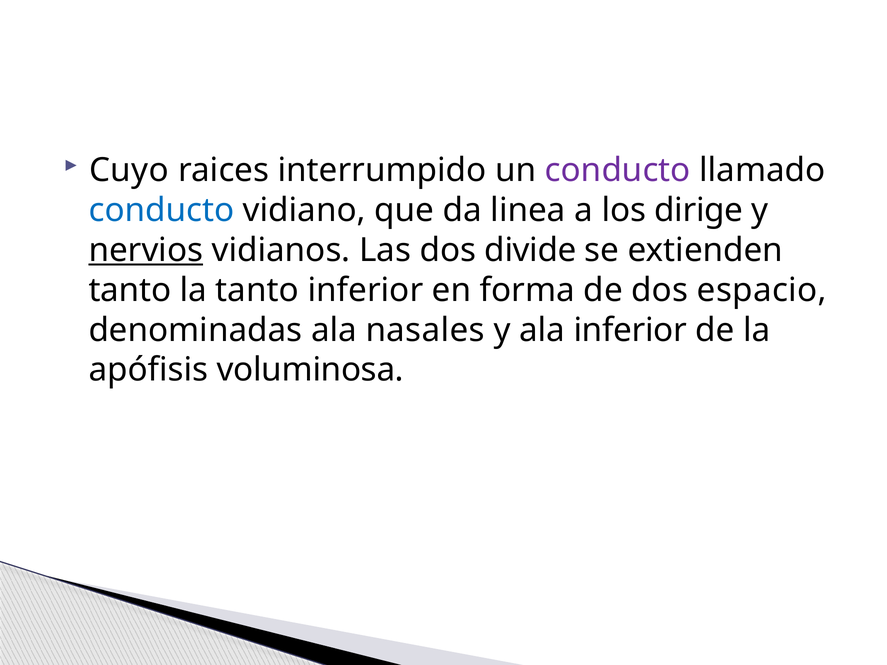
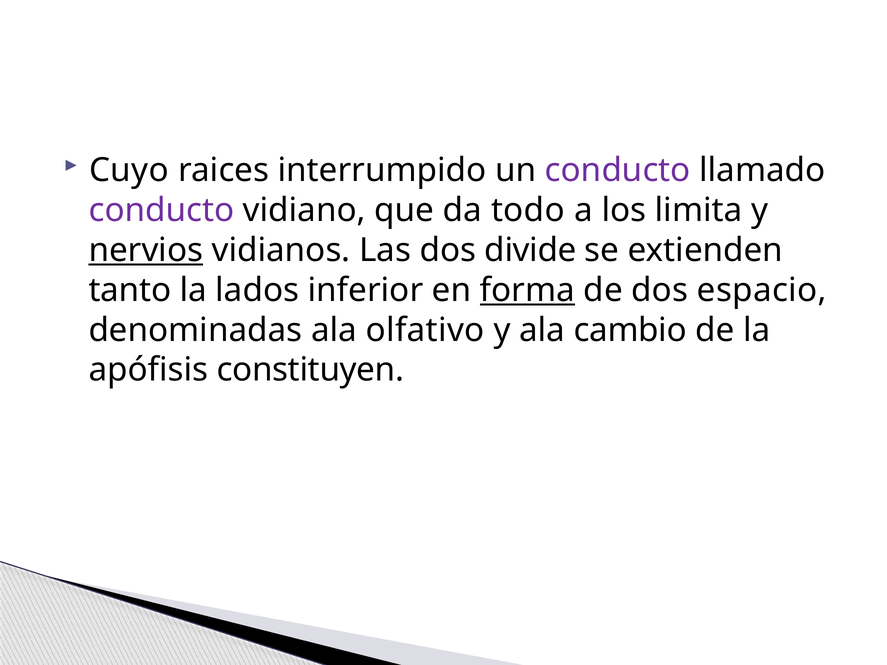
conducto at (161, 210) colour: blue -> purple
linea: linea -> todo
dirige: dirige -> limita
la tanto: tanto -> lados
forma underline: none -> present
nasales: nasales -> olfativo
ala inferior: inferior -> cambio
voluminosa: voluminosa -> constituyen
